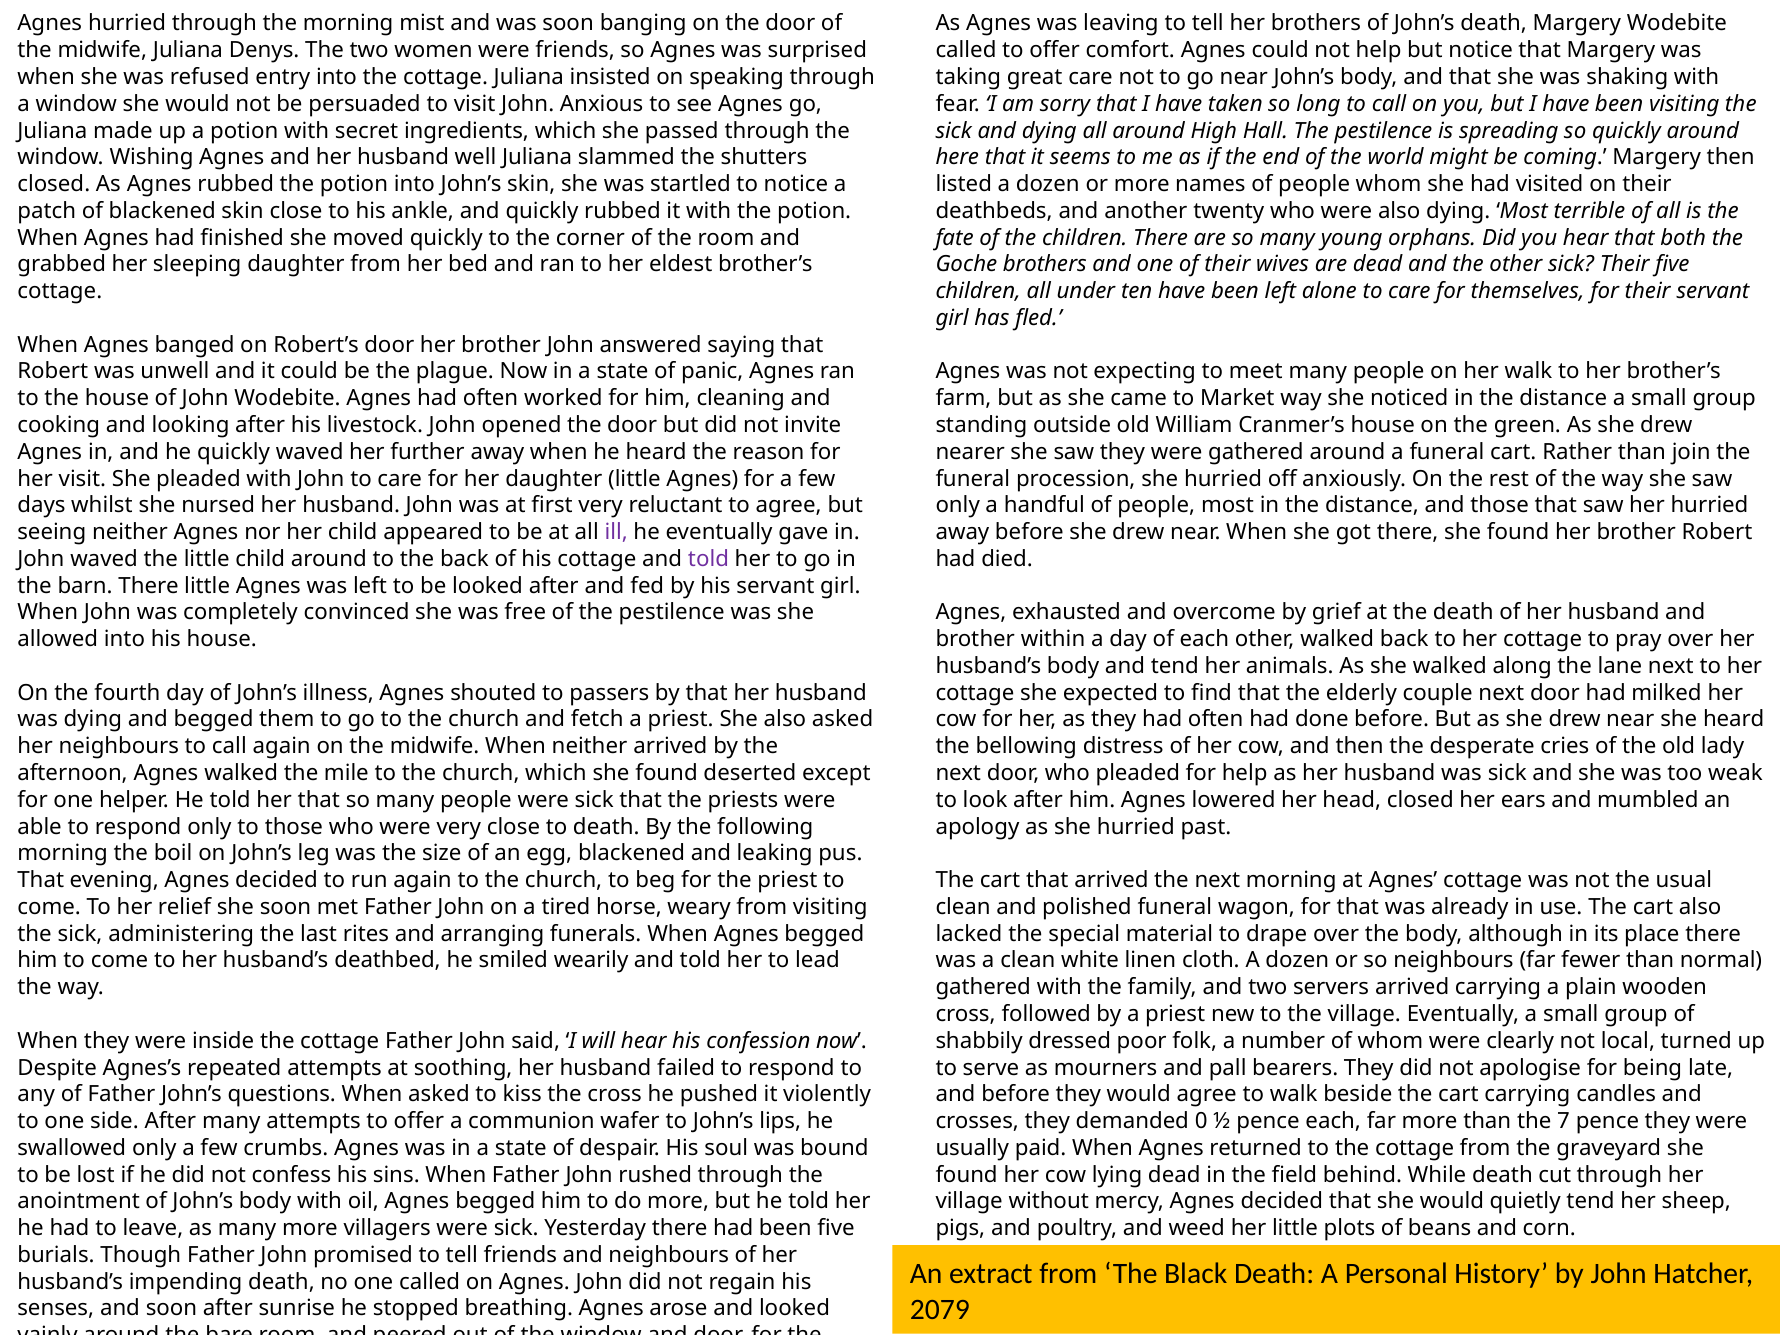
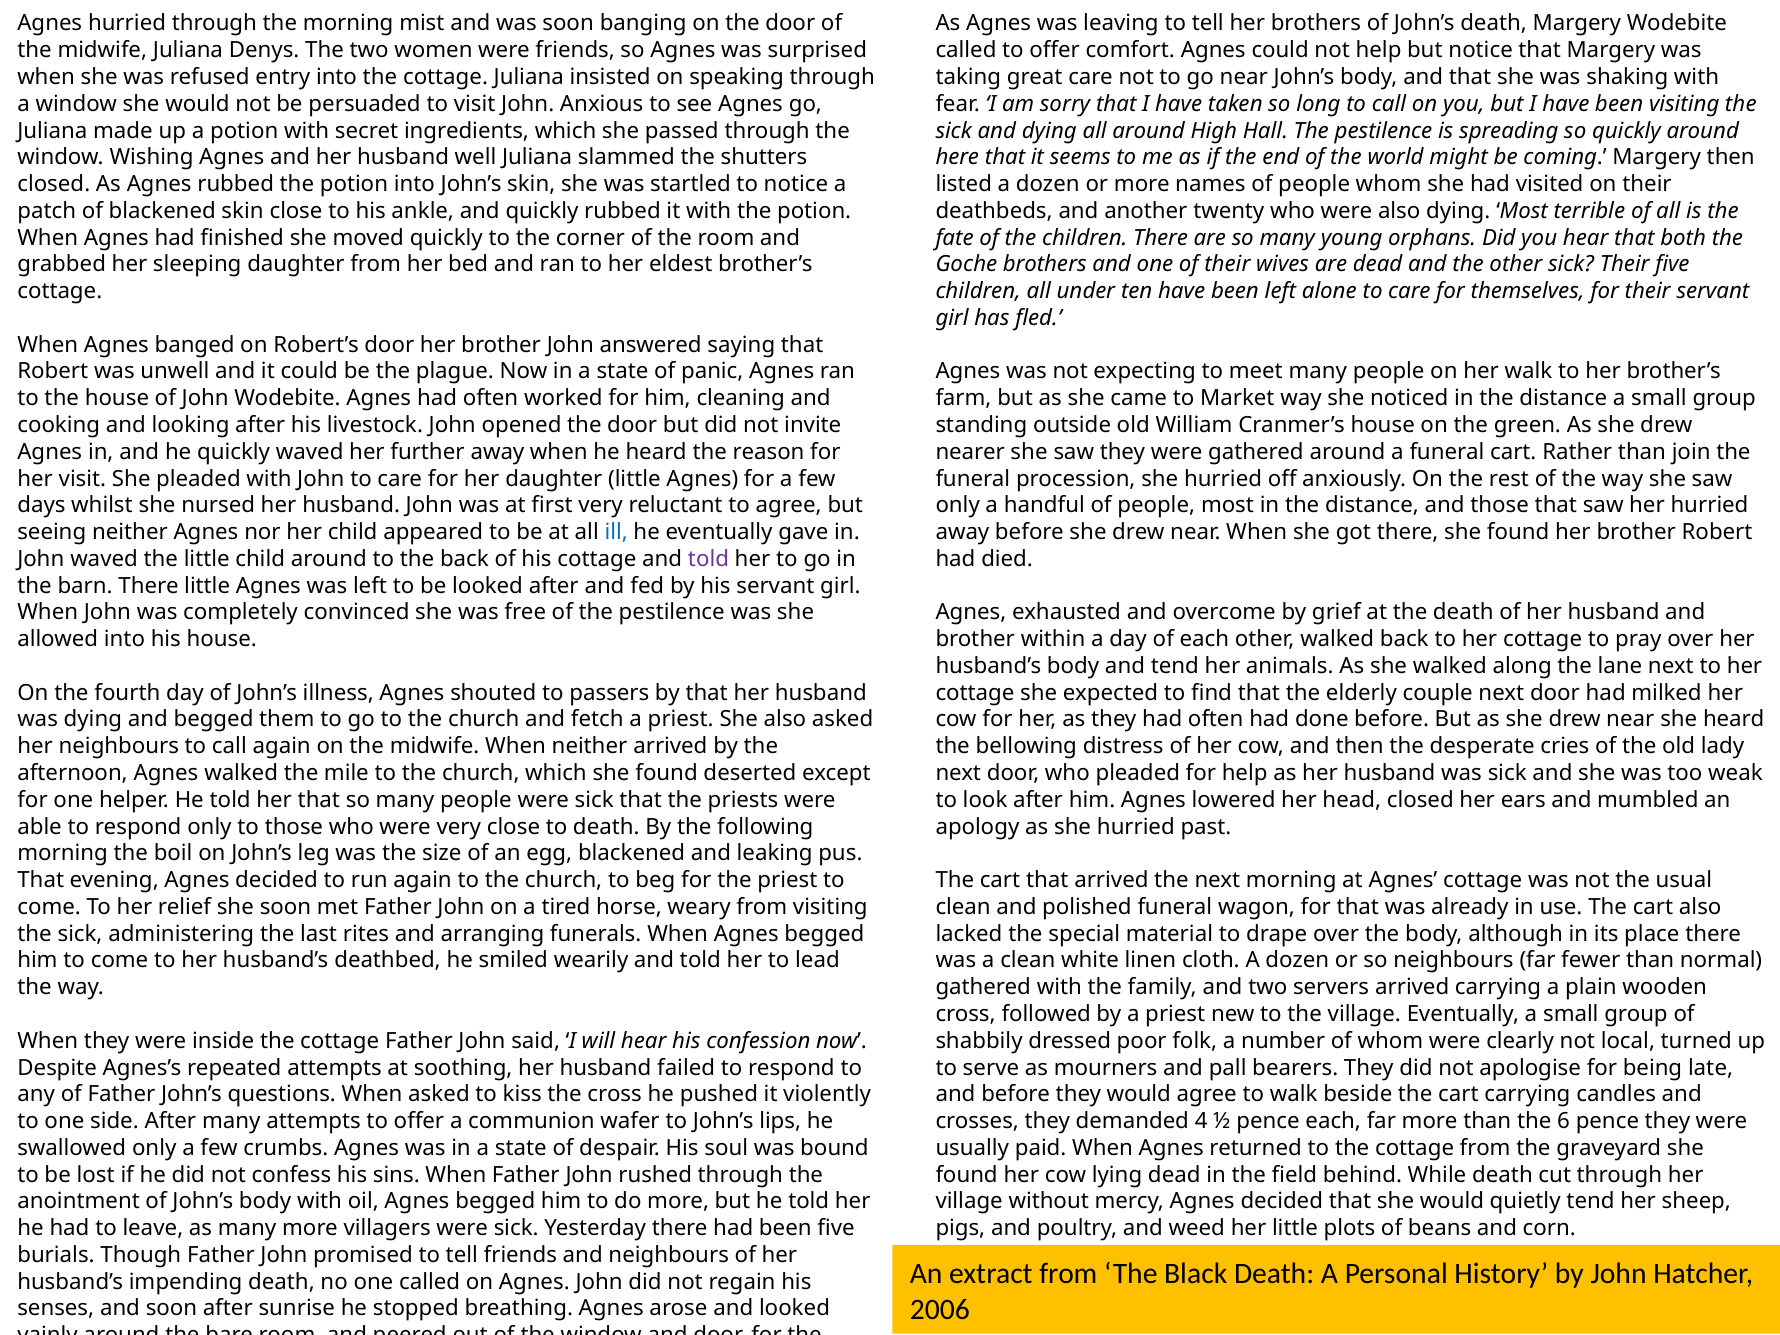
ill colour: purple -> blue
0: 0 -> 4
7: 7 -> 6
2079: 2079 -> 2006
